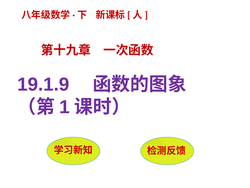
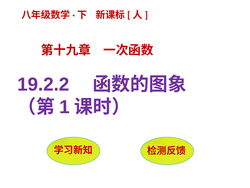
19.1.9: 19.1.9 -> 19.2.2
